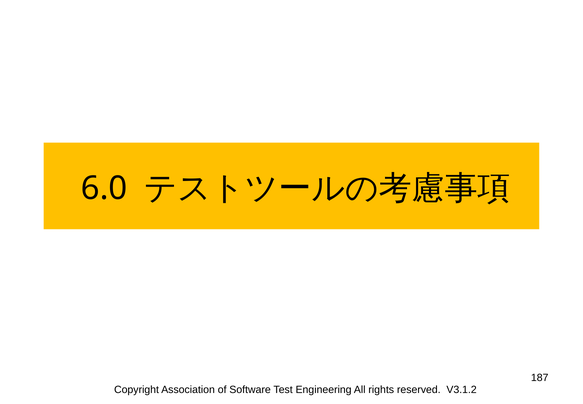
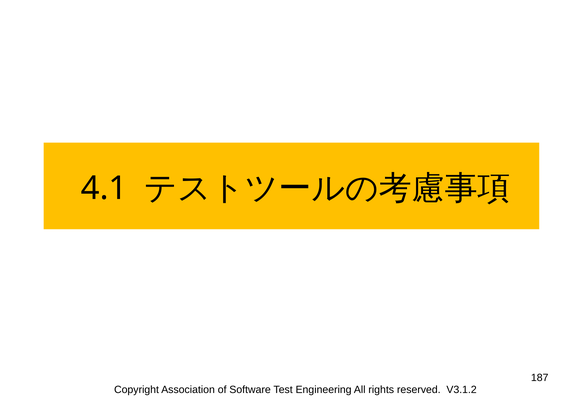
6.0: 6.0 -> 4.1
